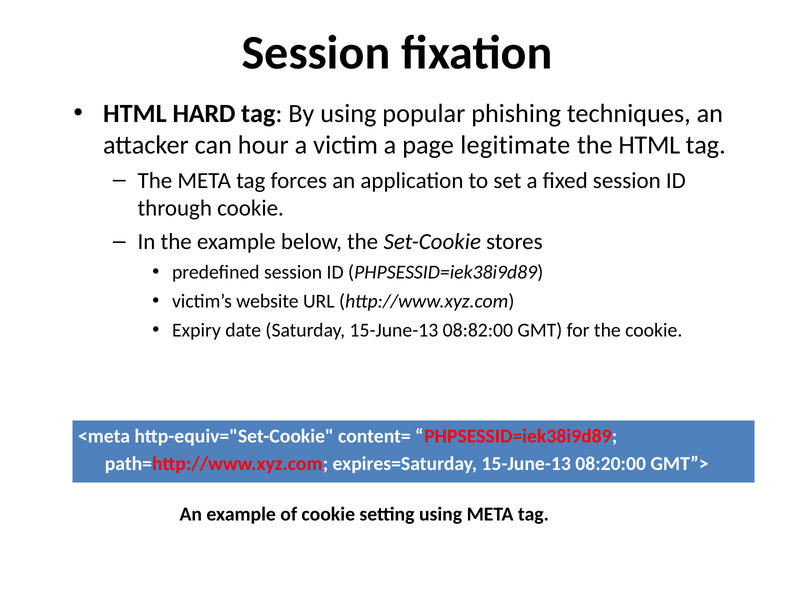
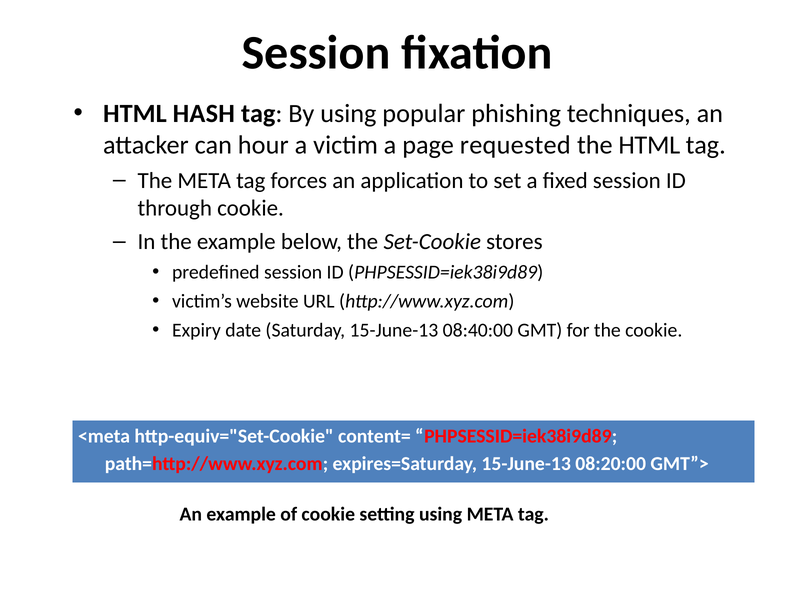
HARD: HARD -> HASH
legitimate: legitimate -> requested
08:82:00: 08:82:00 -> 08:40:00
